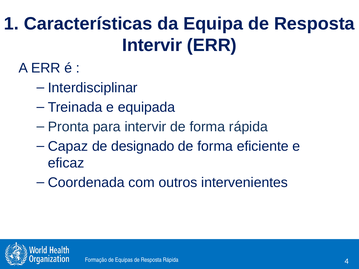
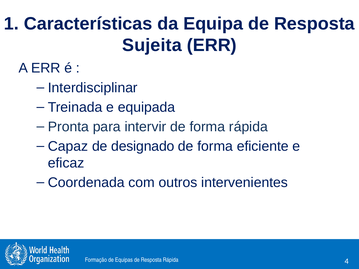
Intervir at (152, 45): Intervir -> Sujeita
